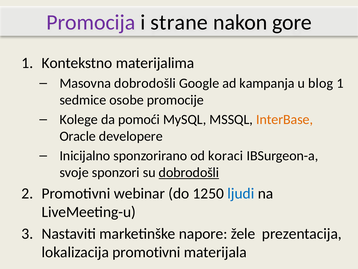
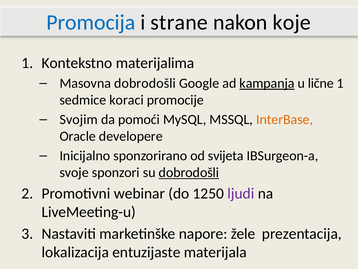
Promocija colour: purple -> blue
gore: gore -> koje
kampanja underline: none -> present
blog: blog -> lične
osobe: osobe -> koraci
Kolege: Kolege -> Svojim
koraci: koraci -> svijeta
ljudi colour: blue -> purple
lokalizacija promotivni: promotivni -> entuzijaste
